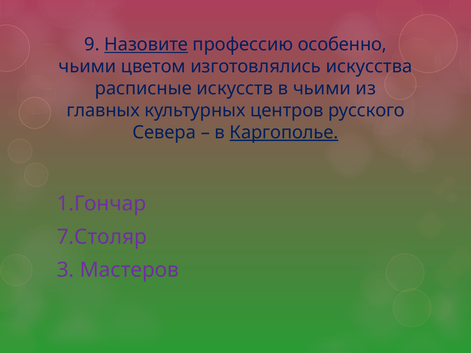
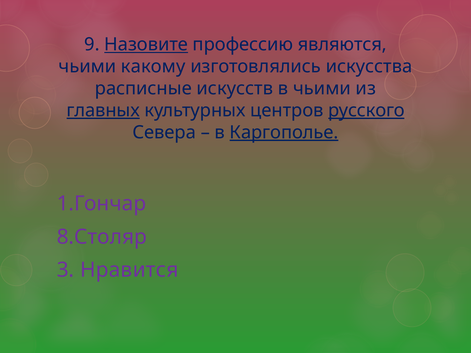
особенно: особенно -> являются
цветом: цветом -> какому
главных underline: none -> present
русского underline: none -> present
7.Столяр: 7.Столяр -> 8.Столяр
Мастеров: Мастеров -> Нравится
